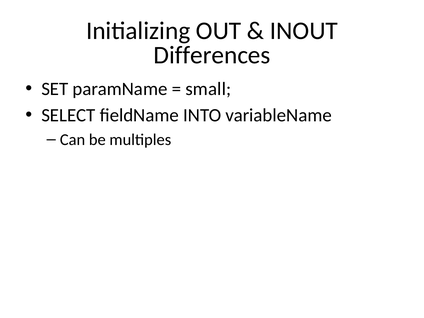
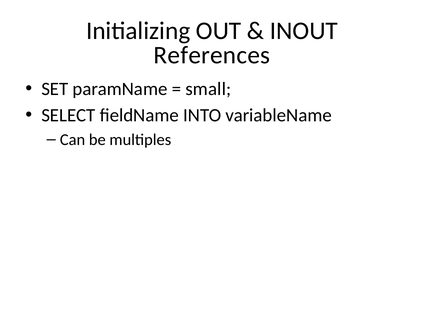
Differences: Differences -> References
